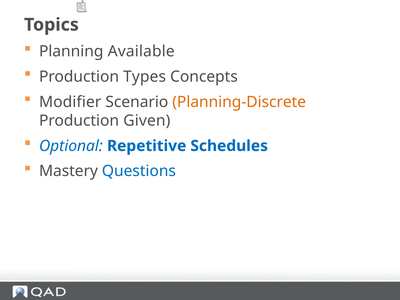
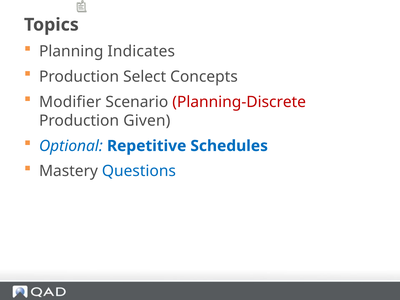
Available: Available -> Indicates
Types: Types -> Select
Planning-Discrete colour: orange -> red
